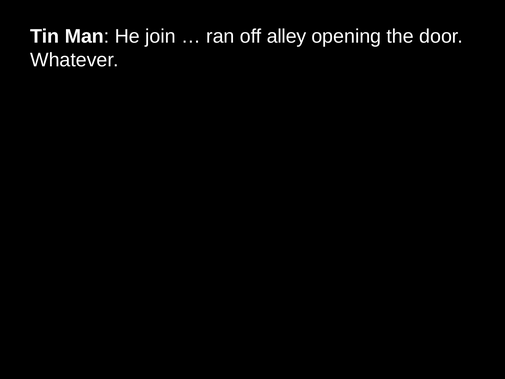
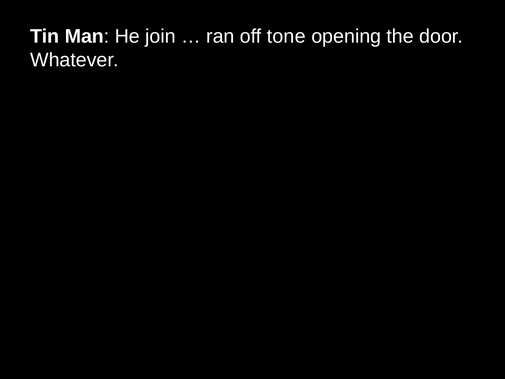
alley: alley -> tone
